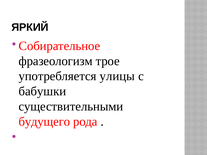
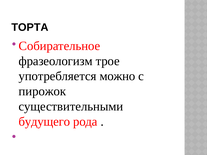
ЯРКИЙ: ЯРКИЙ -> ТОРТА
улицы: улицы -> можно
бабушки: бабушки -> пирожок
